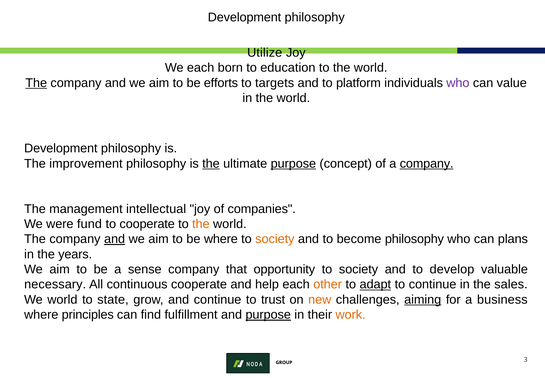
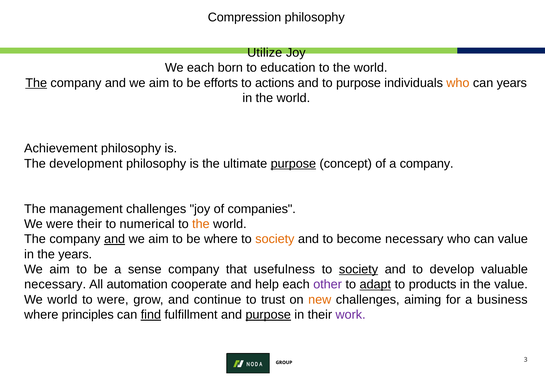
Development at (244, 17): Development -> Compression
targets: targets -> actions
to platform: platform -> purpose
who at (458, 83) colour: purple -> orange
can value: value -> years
Development at (61, 148): Development -> Achievement
improvement: improvement -> development
the at (211, 163) underline: present -> none
company at (427, 163) underline: present -> none
management intellectual: intellectual -> challenges
were fund: fund -> their
to cooperate: cooperate -> numerical
become philosophy: philosophy -> necessary
can plans: plans -> value
opportunity: opportunity -> usefulness
society at (359, 269) underline: none -> present
continuous: continuous -> automation
other colour: orange -> purple
to continue: continue -> products
the sales: sales -> value
to state: state -> were
aiming underline: present -> none
find underline: none -> present
work colour: orange -> purple
